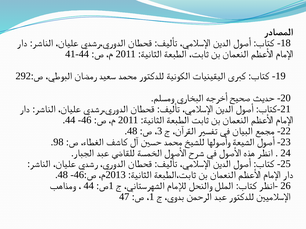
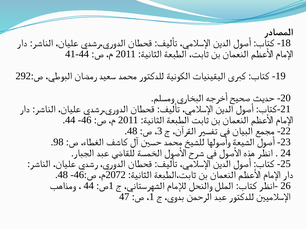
2013: 2013 -> 2072
